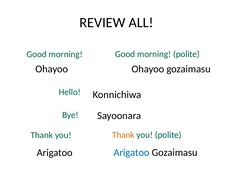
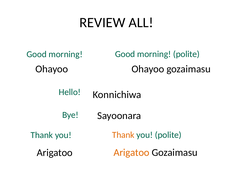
Arigatoo at (131, 152) colour: blue -> orange
